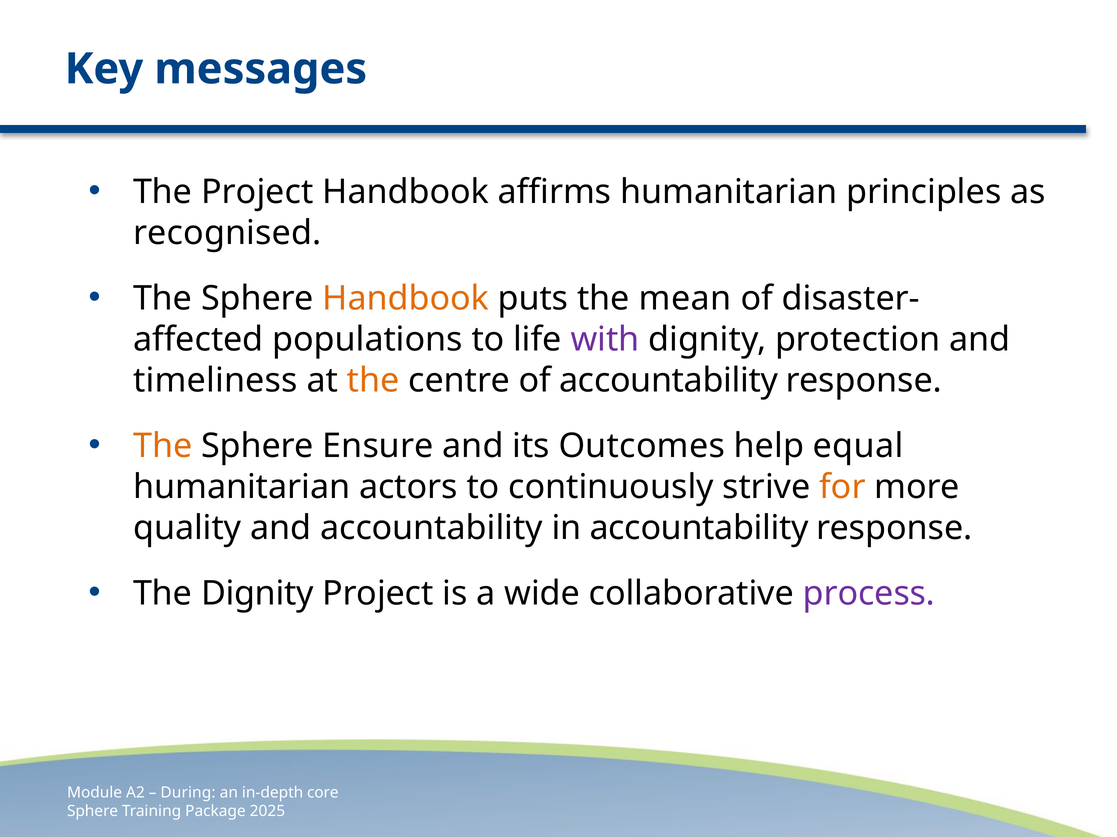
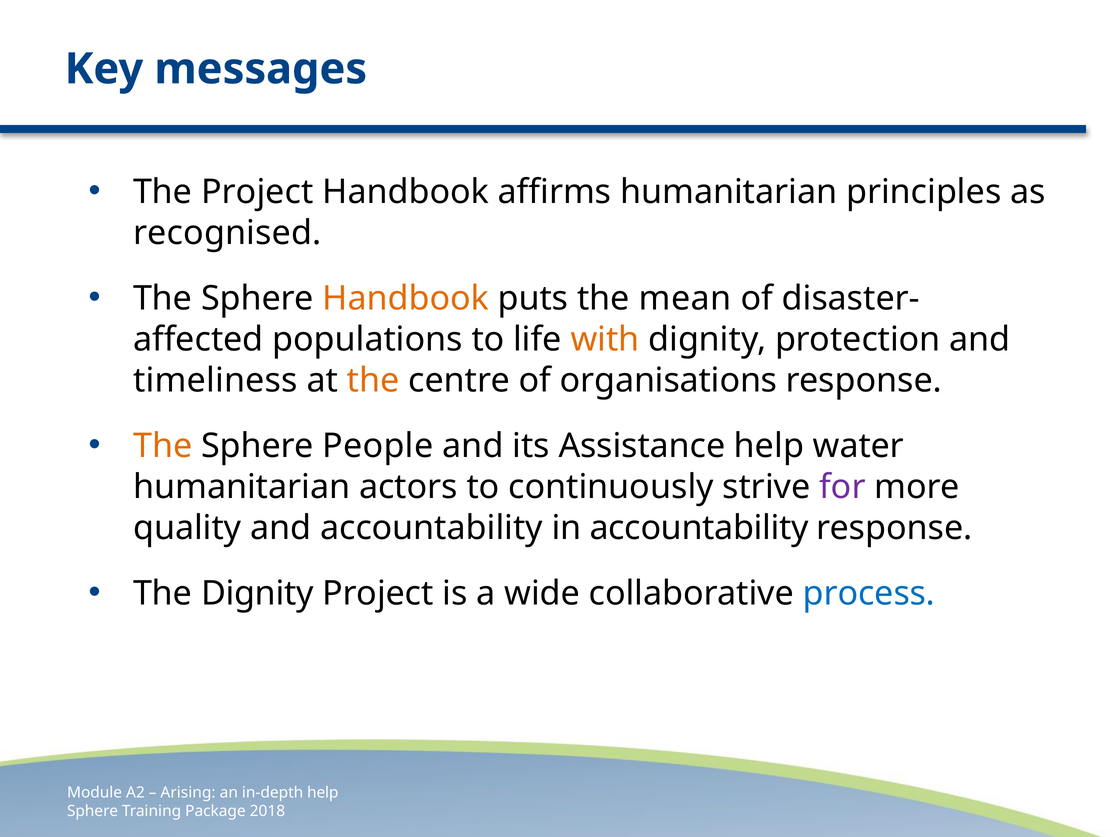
with colour: purple -> orange
of accountability: accountability -> organisations
Ensure: Ensure -> People
Outcomes: Outcomes -> Assistance
equal: equal -> water
for colour: orange -> purple
process colour: purple -> blue
During: During -> Arising
in-depth core: core -> help
2025: 2025 -> 2018
